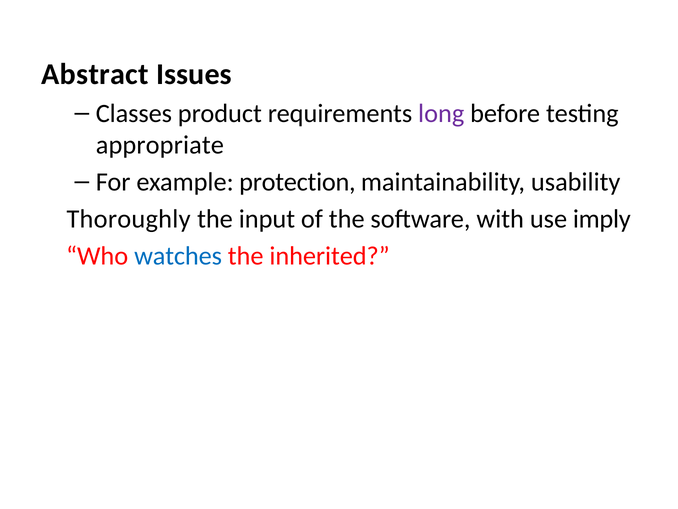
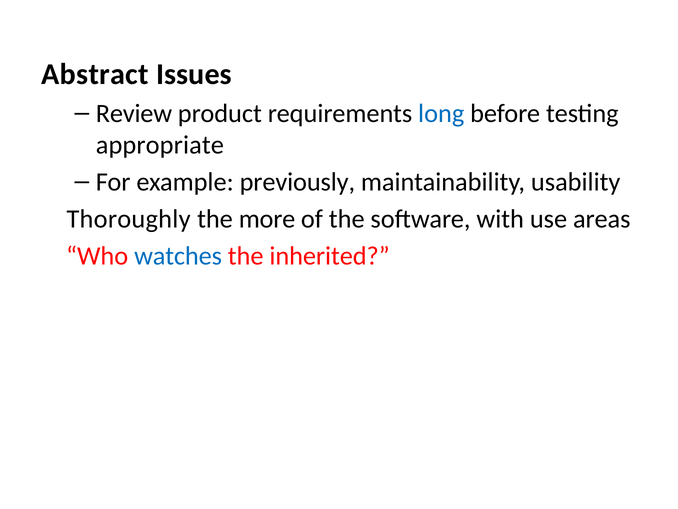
Classes: Classes -> Review
long colour: purple -> blue
protection: protection -> previously
input: input -> more
imply: imply -> areas
